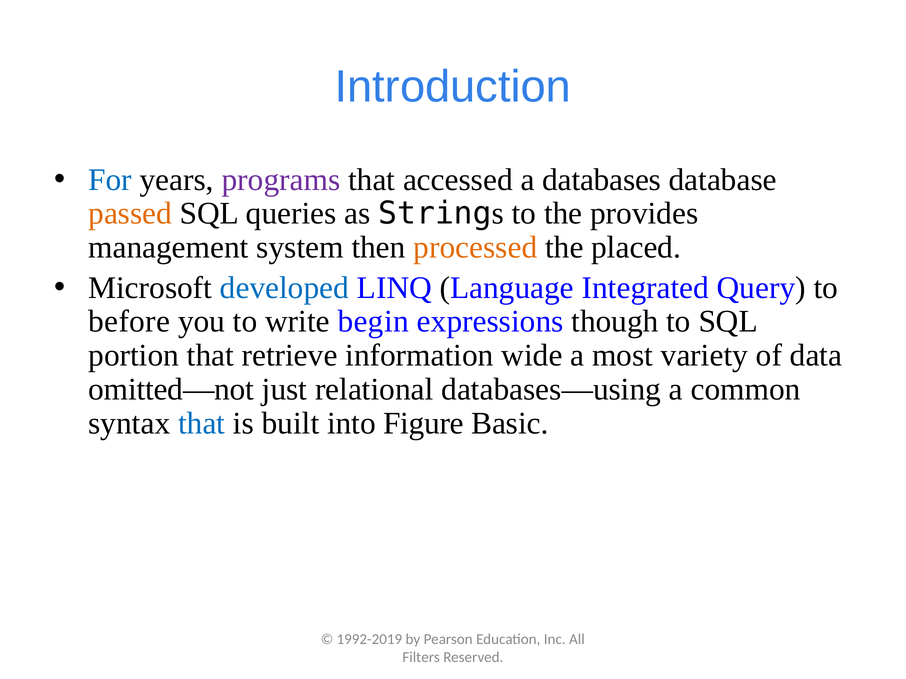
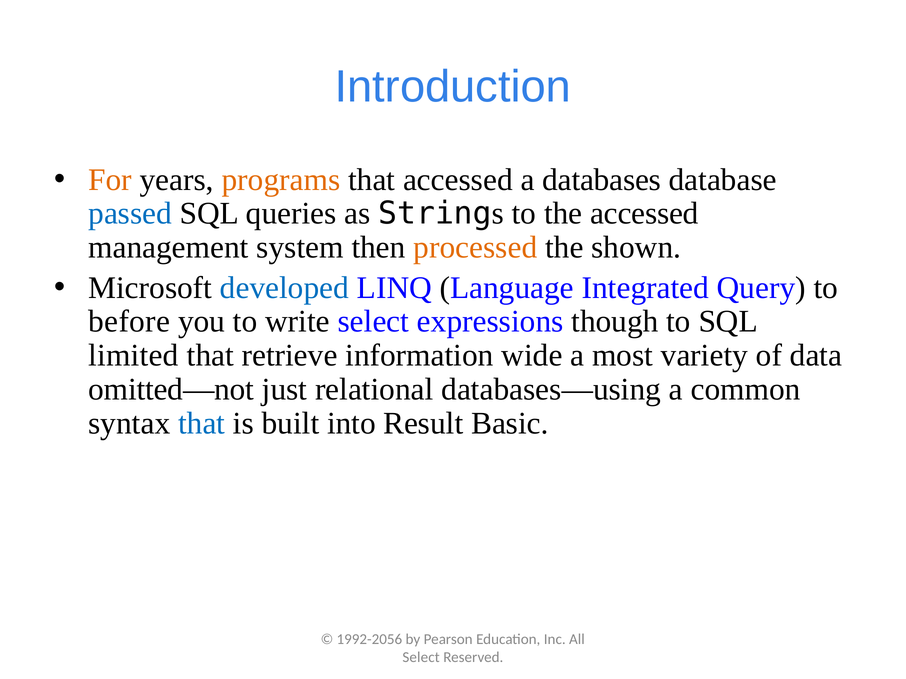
For colour: blue -> orange
programs colour: purple -> orange
passed colour: orange -> blue
the provides: provides -> accessed
placed: placed -> shown
write begin: begin -> select
portion: portion -> limited
Figure: Figure -> Result
1992-2019: 1992-2019 -> 1992-2056
Filters at (421, 658): Filters -> Select
